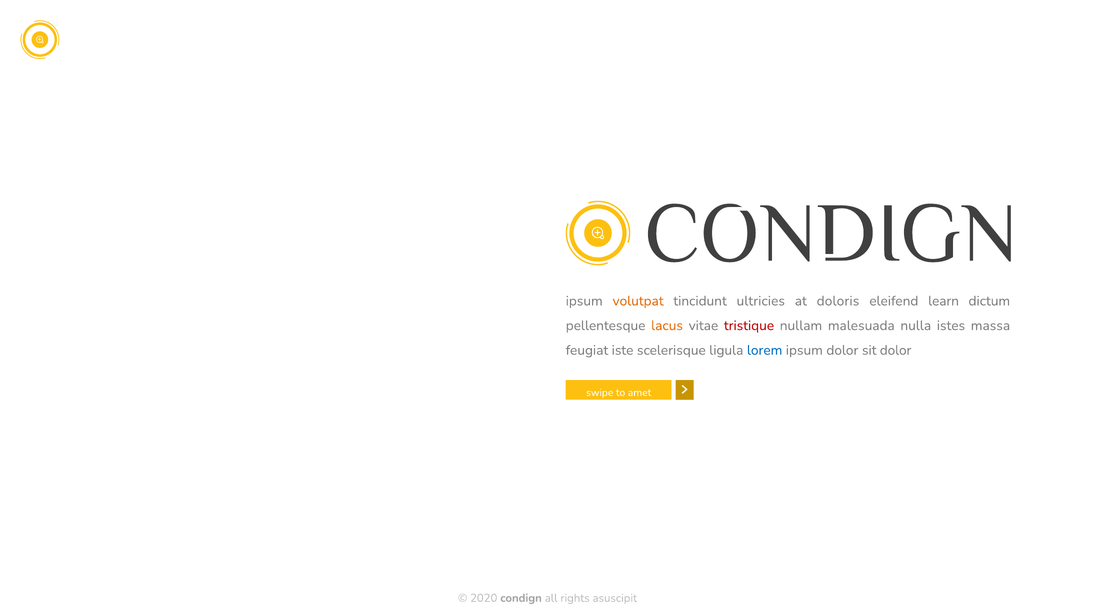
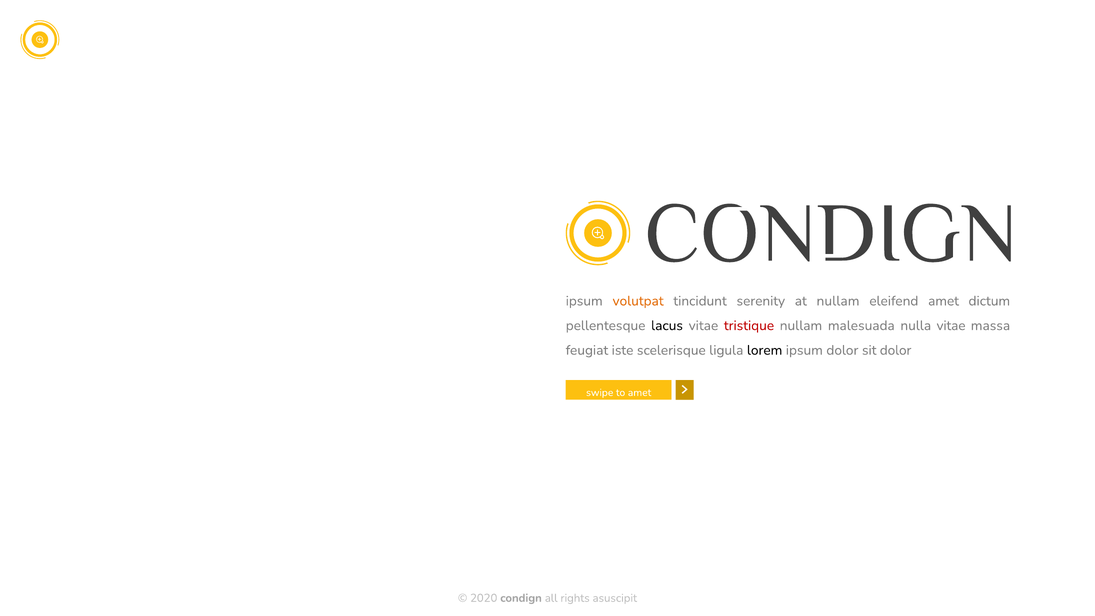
ultricies: ultricies -> serenity
at doloris: doloris -> nullam
eleifend learn: learn -> amet
lacus colour: orange -> black
nulla istes: istes -> vitae
lorem colour: blue -> black
